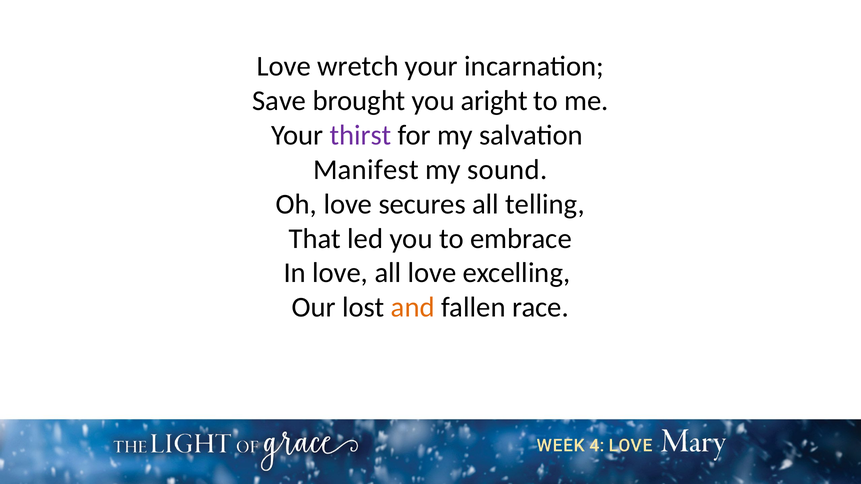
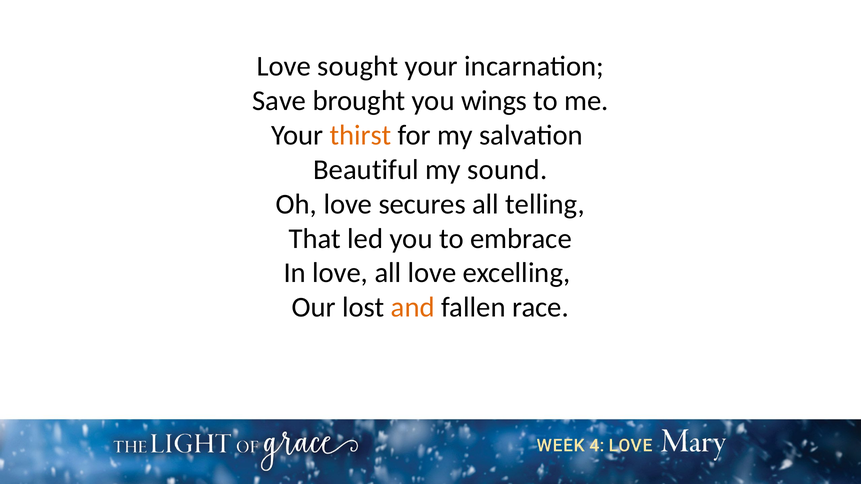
wretch: wretch -> sought
aright: aright -> wings
thirst colour: purple -> orange
Manifest: Manifest -> Beautiful
